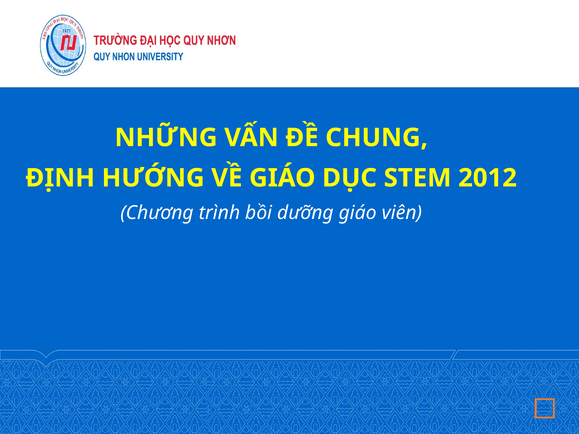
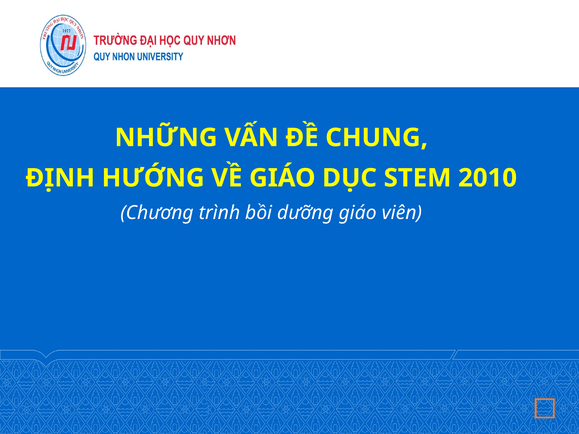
2012: 2012 -> 2010
